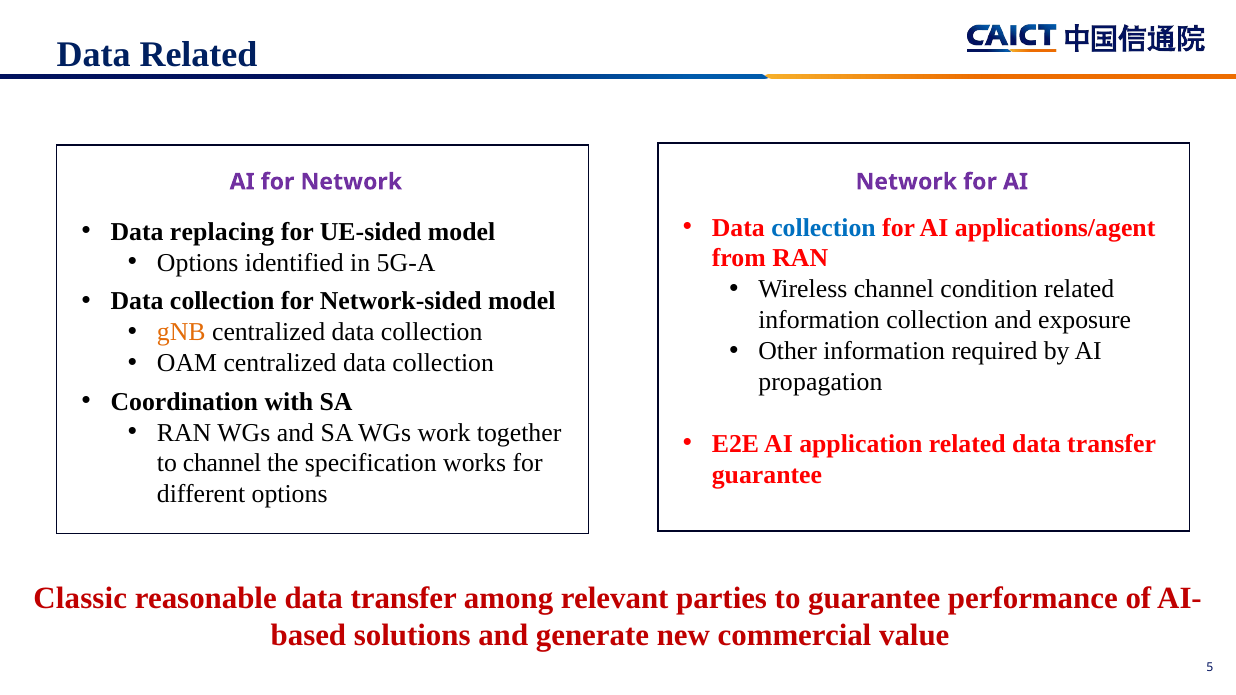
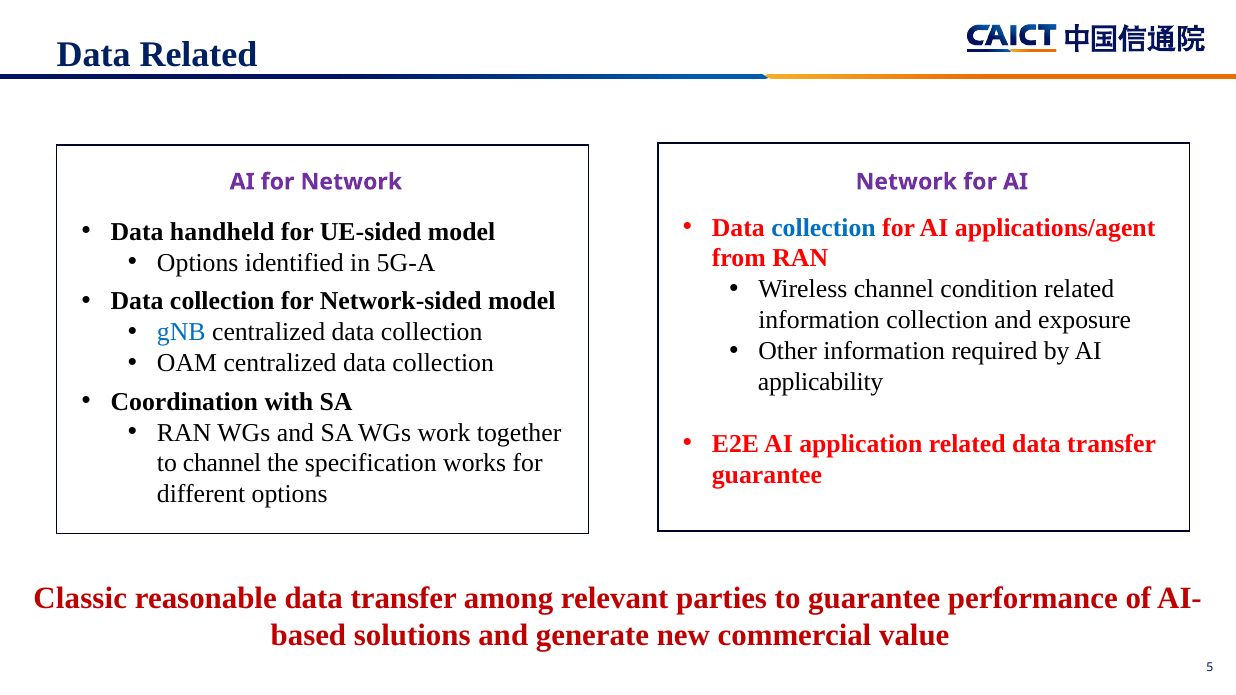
replacing: replacing -> handheld
gNB colour: orange -> blue
propagation: propagation -> applicability
